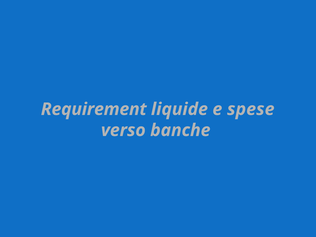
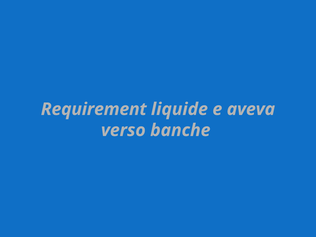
spese: spese -> aveva
